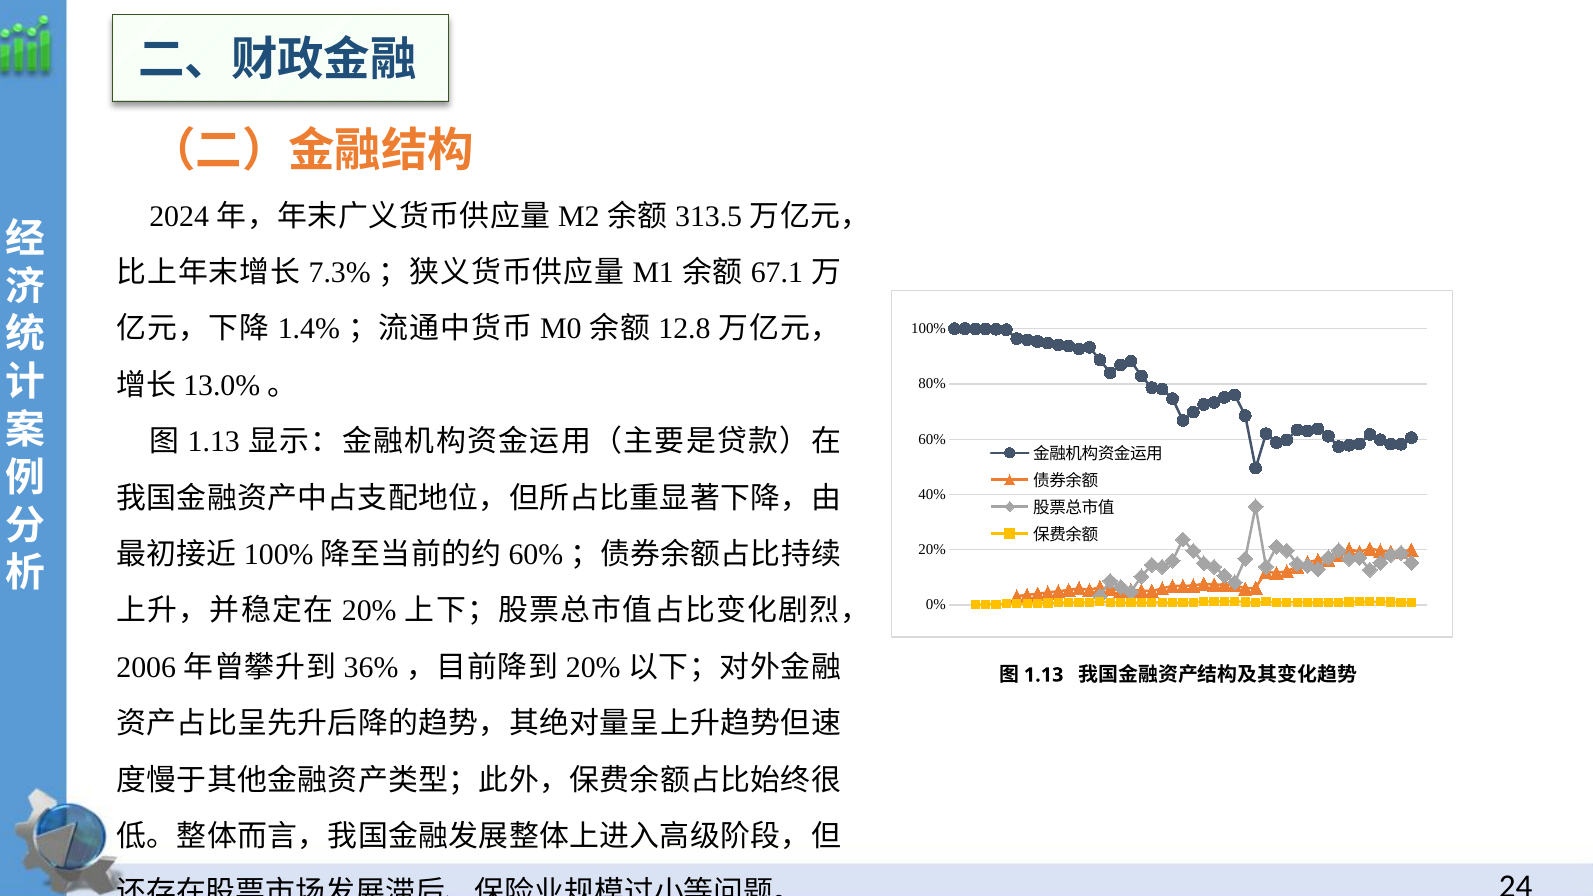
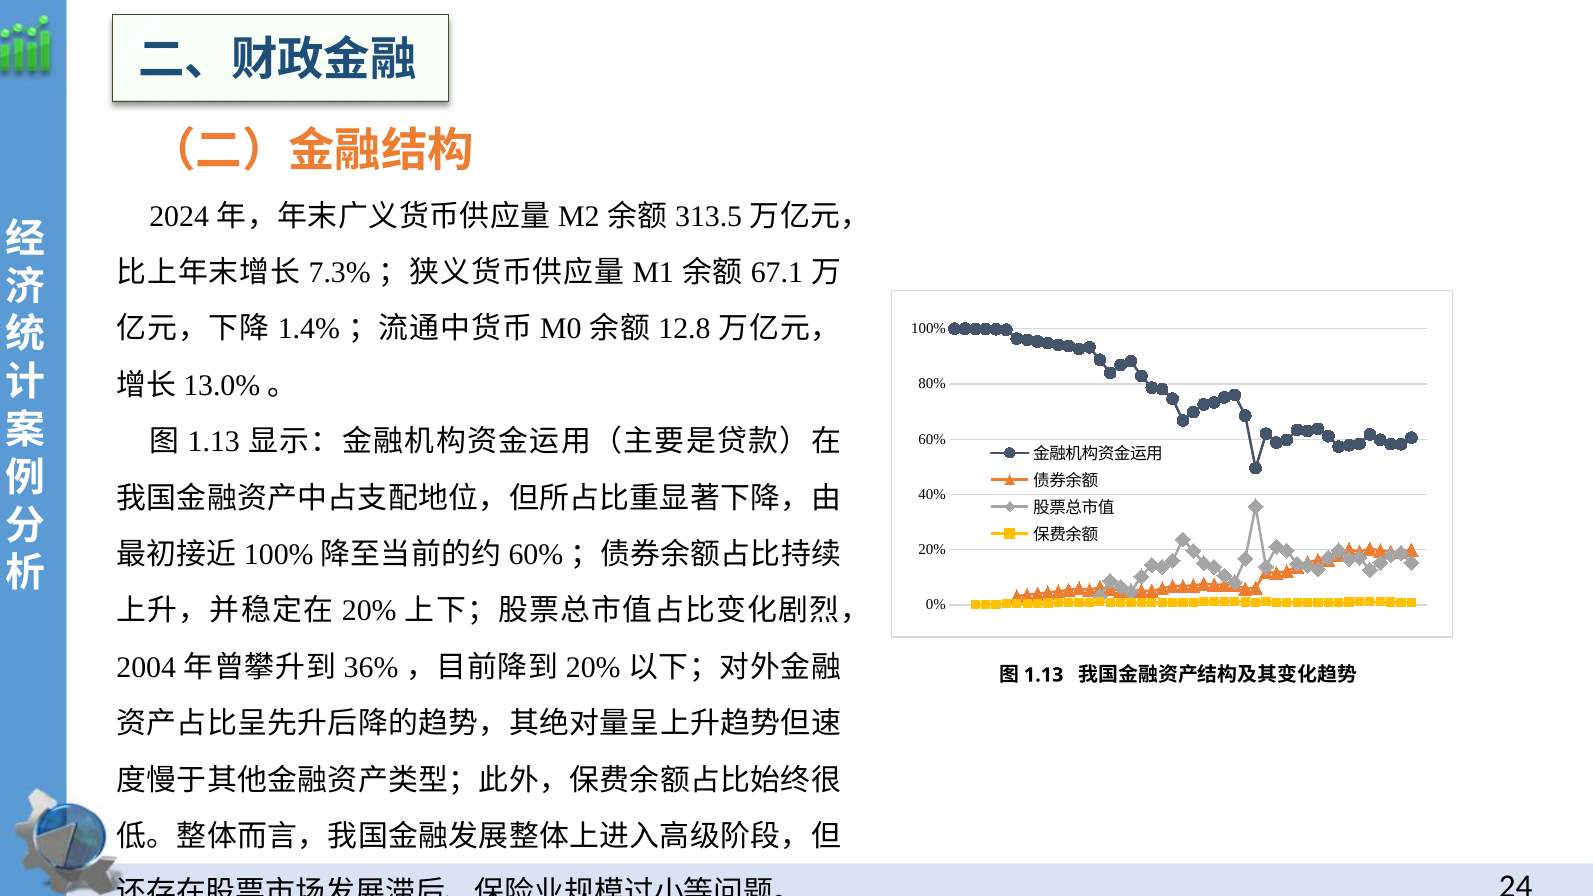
2006: 2006 -> 2004
